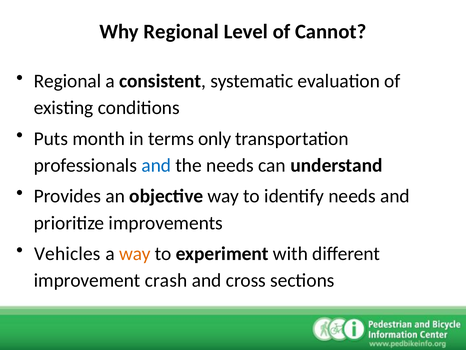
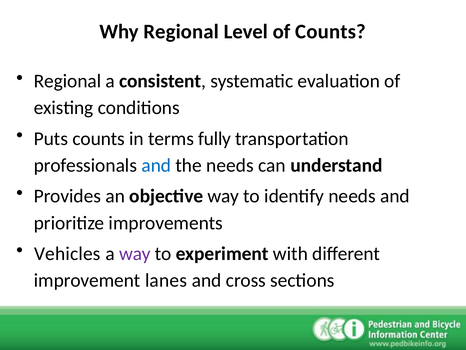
of Cannot: Cannot -> Counts
Puts month: month -> counts
only: only -> fully
way at (135, 253) colour: orange -> purple
crash: crash -> lanes
